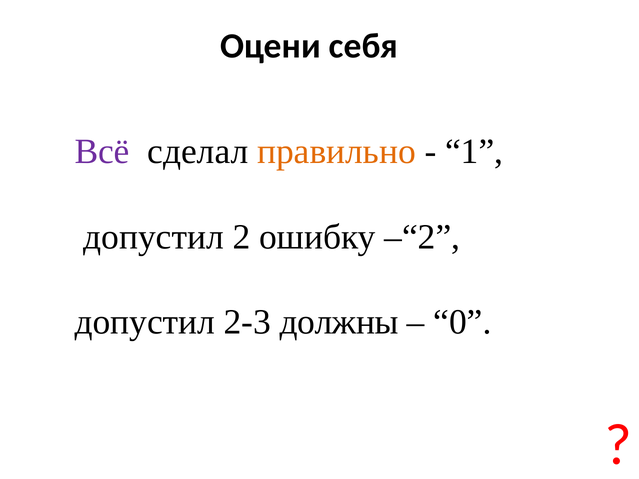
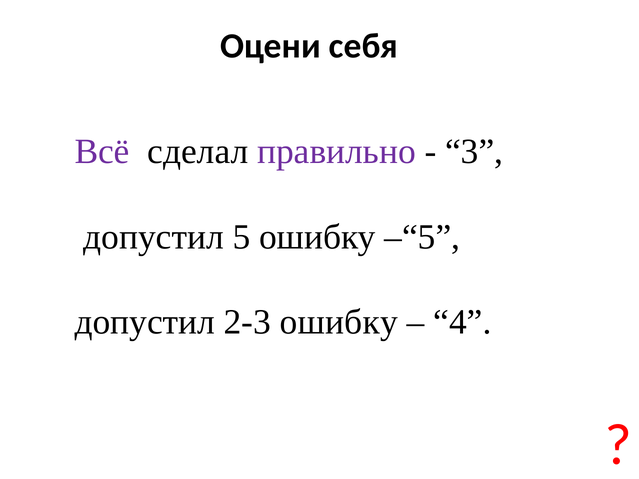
правильно colour: orange -> purple
1: 1 -> 3
2: 2 -> 5
–“2: –“2 -> –“5
2-3 должны: должны -> ошибку
0: 0 -> 4
